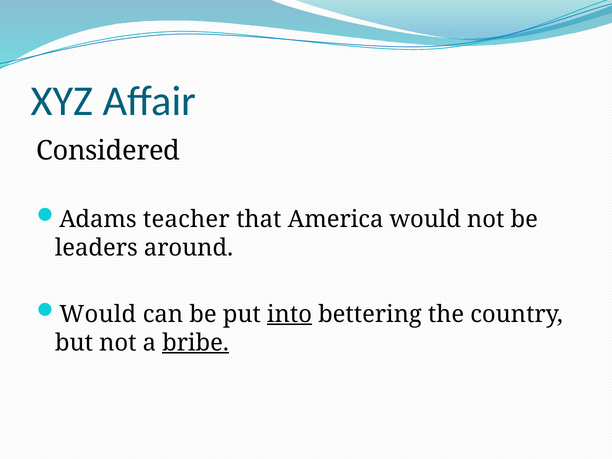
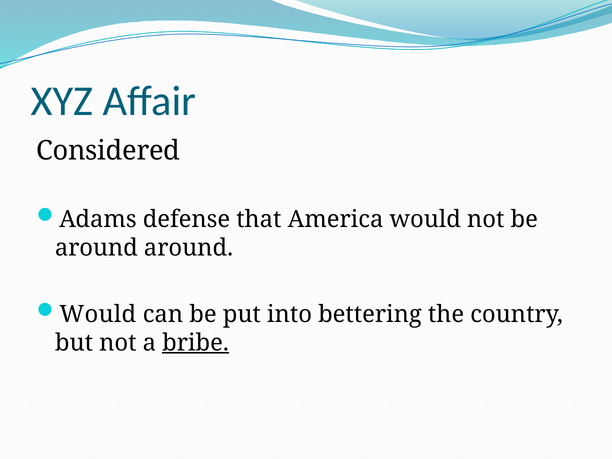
teacher: teacher -> defense
leaders at (96, 248): leaders -> around
into underline: present -> none
